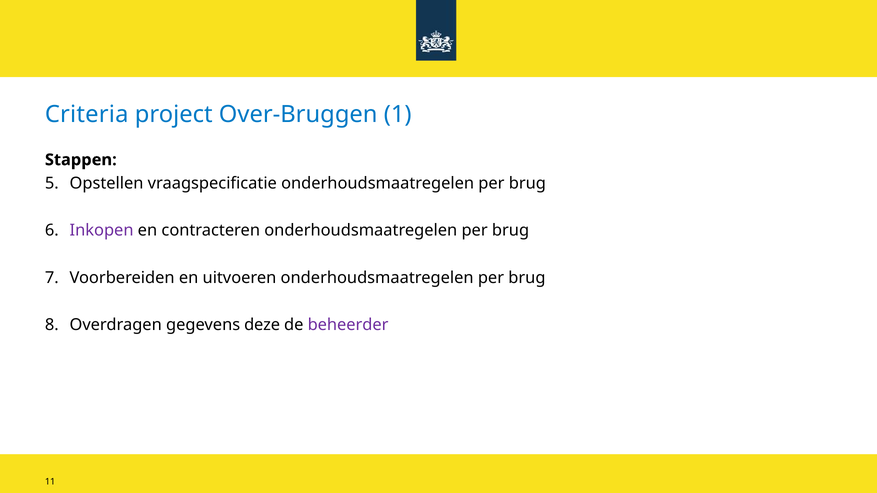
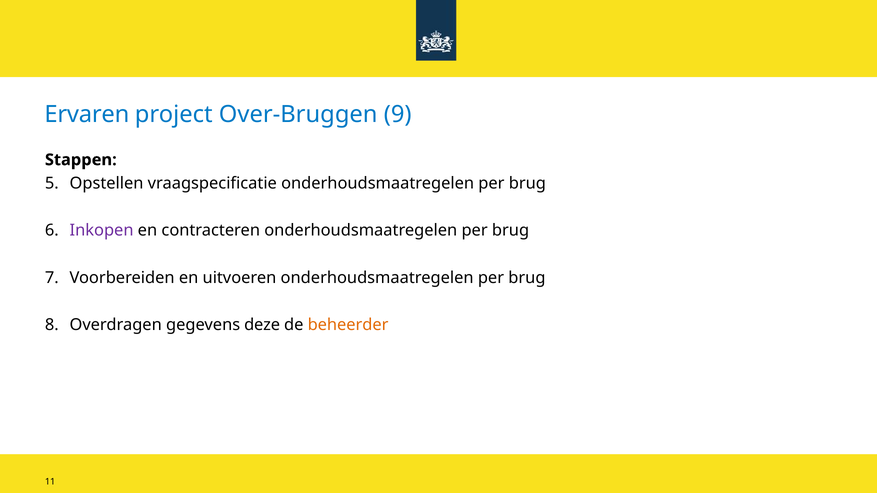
Criteria: Criteria -> Ervaren
1: 1 -> 9
beheerder colour: purple -> orange
